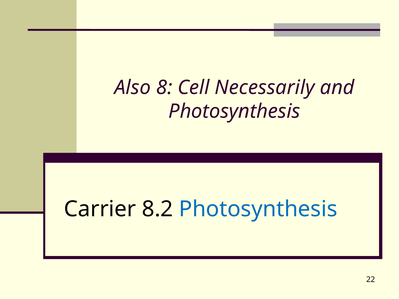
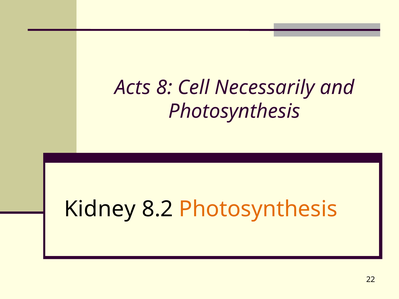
Also: Also -> Acts
Carrier: Carrier -> Kidney
Photosynthesis at (258, 209) colour: blue -> orange
